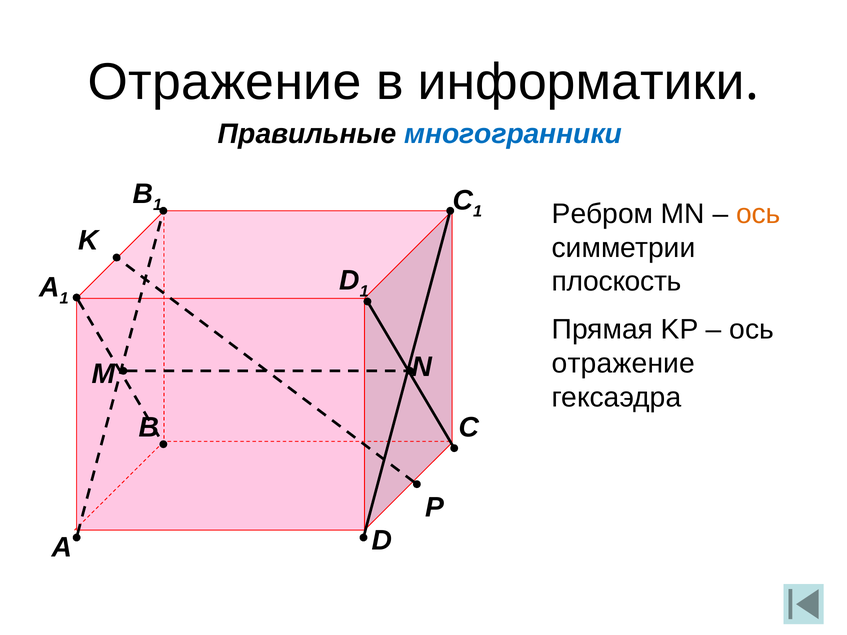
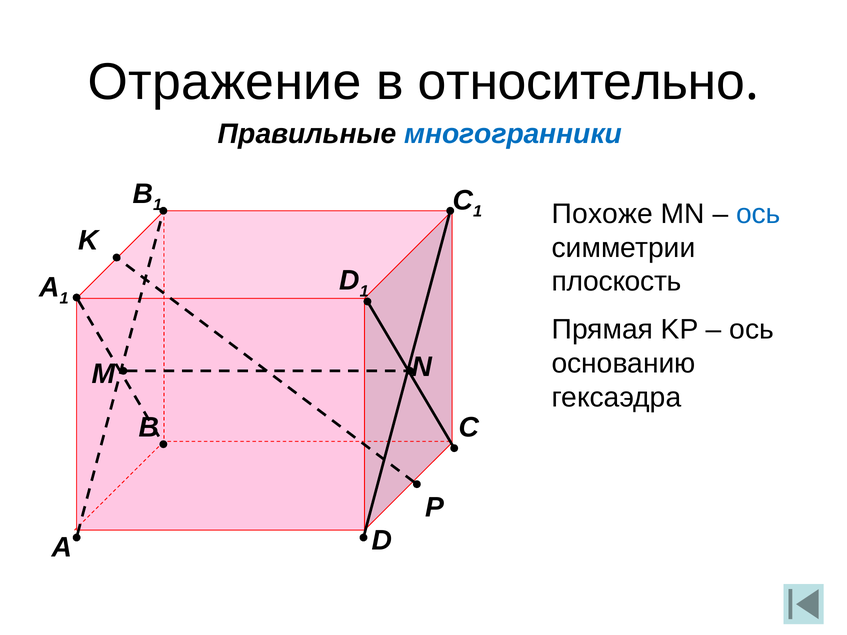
информатики: информатики -> относительно
Ребром: Ребром -> Похоже
ось at (758, 214) colour: orange -> blue
отражение at (623, 364): отражение -> основанию
